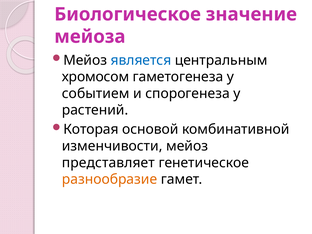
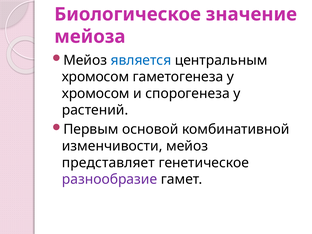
событием at (96, 94): событием -> хромосом
Которая: Которая -> Первым
разнообразие colour: orange -> purple
